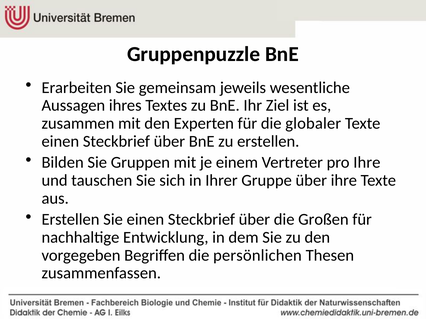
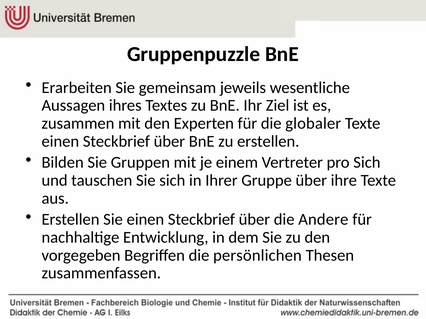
pro Ihre: Ihre -> Sich
Großen: Großen -> Andere
